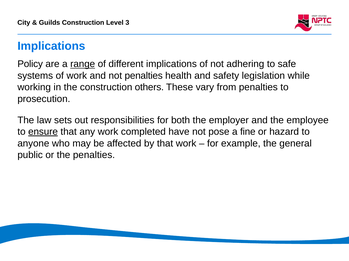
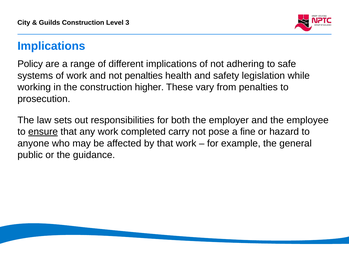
range underline: present -> none
others: others -> higher
have: have -> carry
the penalties: penalties -> guidance
